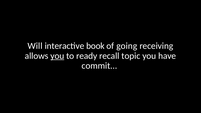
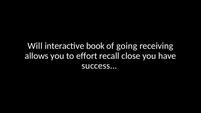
you at (57, 56) underline: present -> none
ready: ready -> effort
topic: topic -> close
commit: commit -> success
